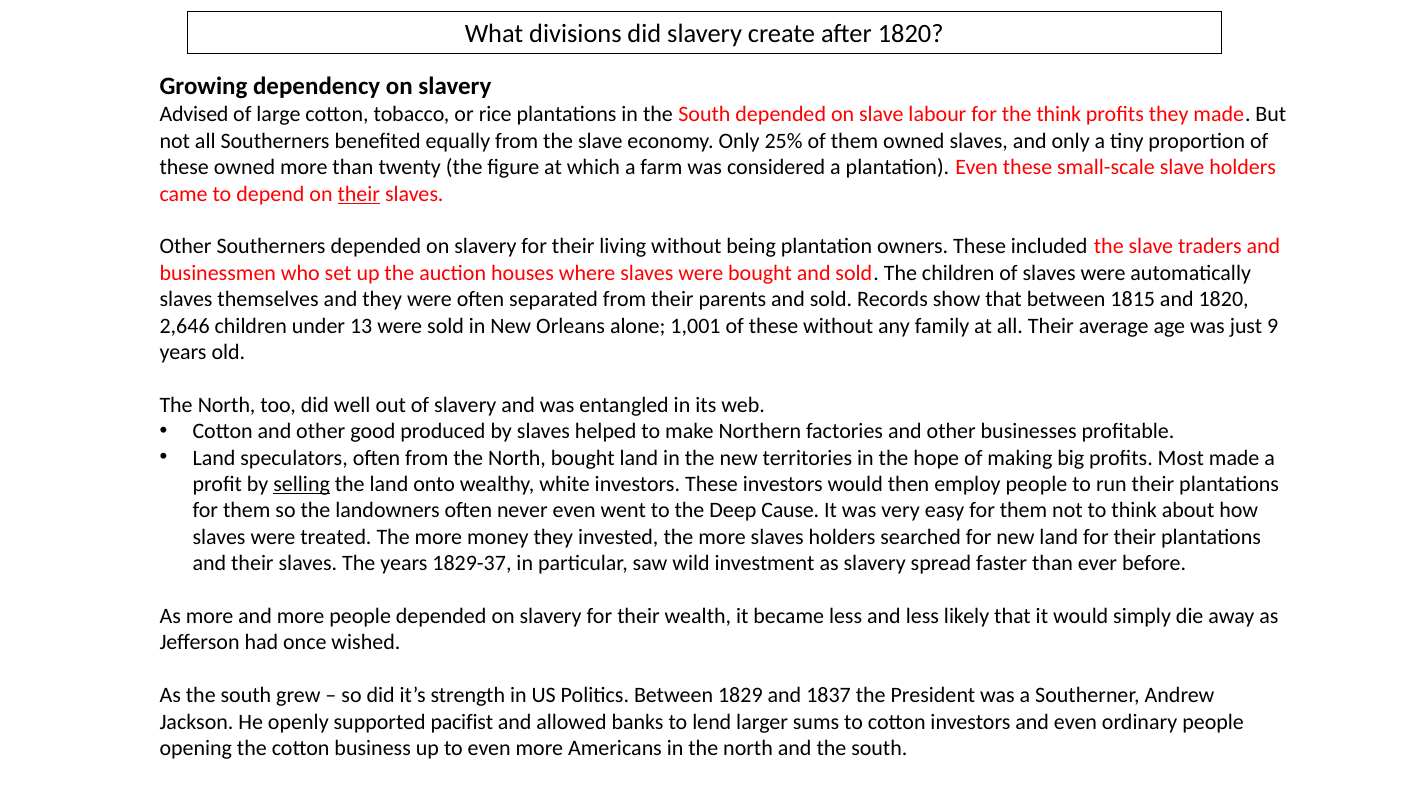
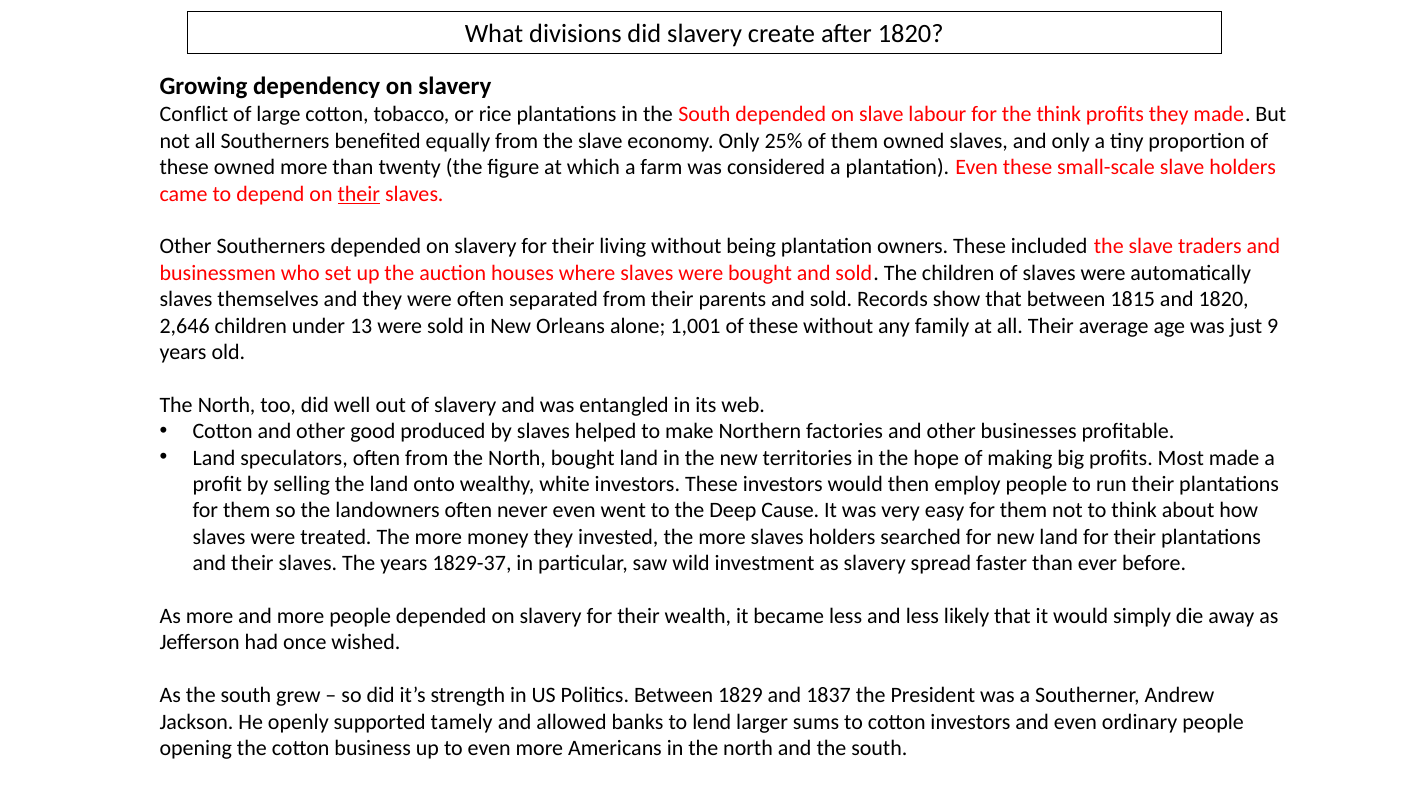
Advised: Advised -> Conflict
selling underline: present -> none
pacifist: pacifist -> tamely
